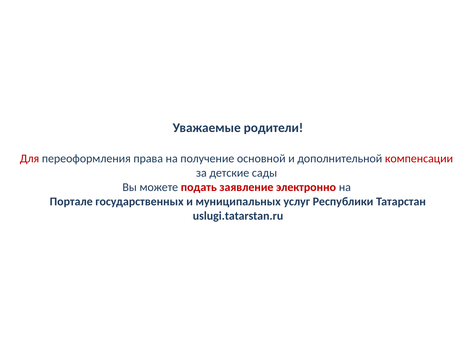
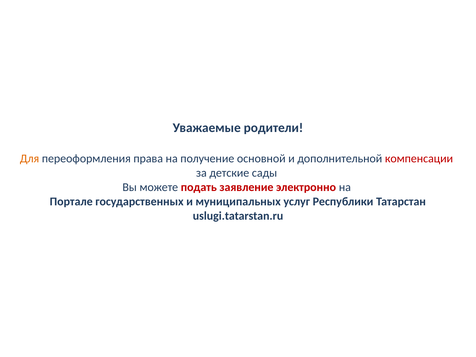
Для colour: red -> orange
